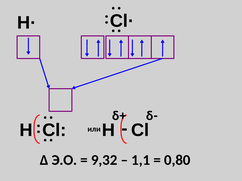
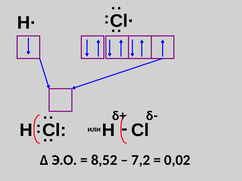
9,32: 9,32 -> 8,52
1,1: 1,1 -> 7,2
0,80: 0,80 -> 0,02
